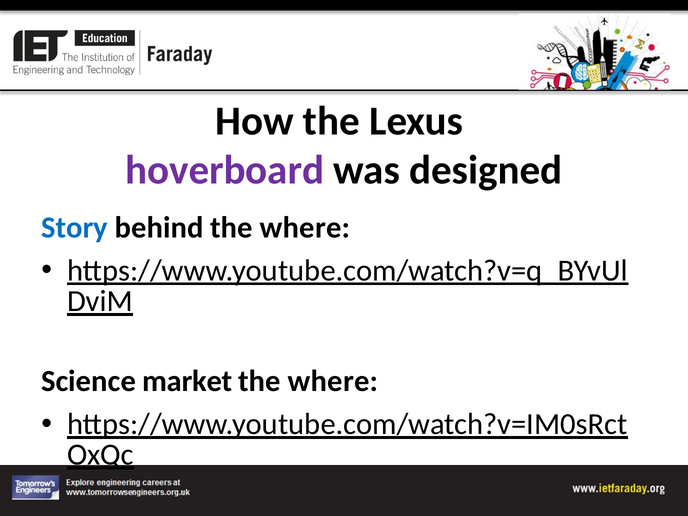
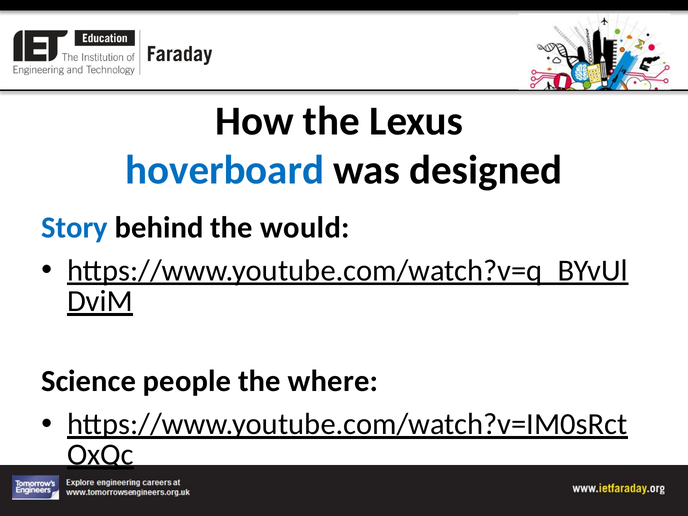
hoverboard colour: purple -> blue
behind the where: where -> would
market: market -> people
